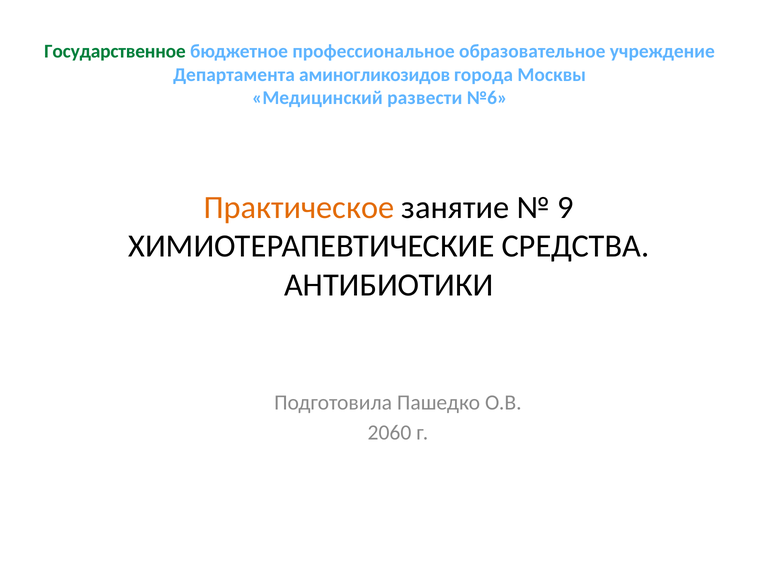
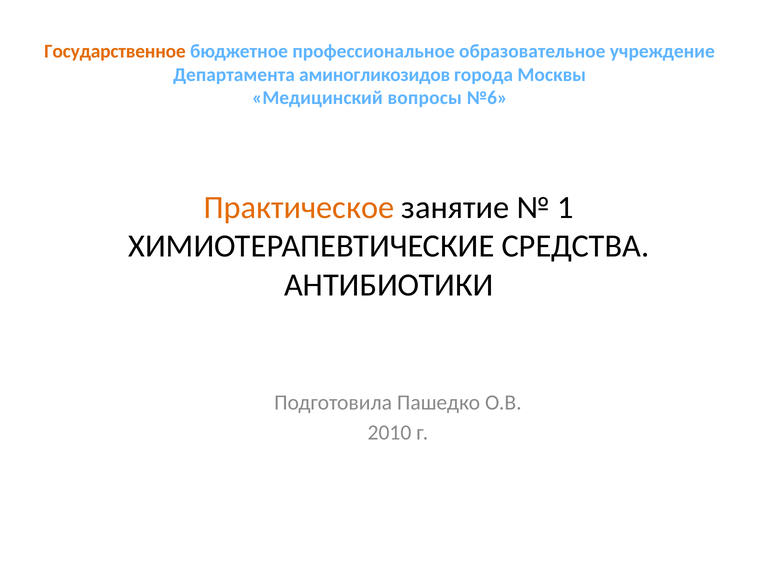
Государственное colour: green -> orange
развести: развести -> вопросы
9: 9 -> 1
2060: 2060 -> 2010
